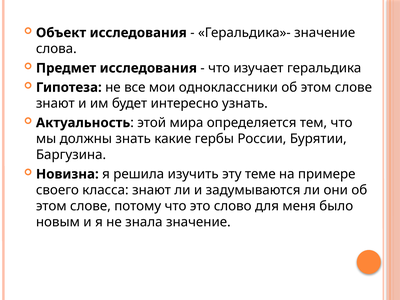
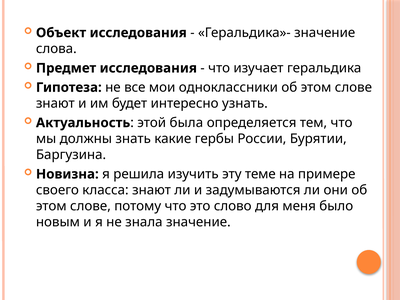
мира: мира -> была
